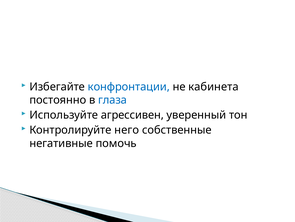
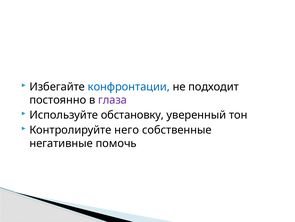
кабинета: кабинета -> подходит
глаза colour: blue -> purple
агрессивен: агрессивен -> обстановку
